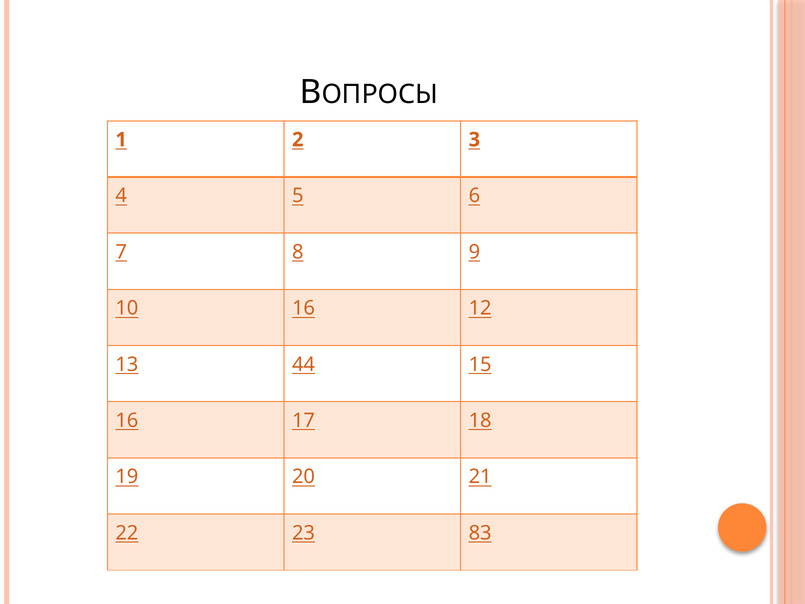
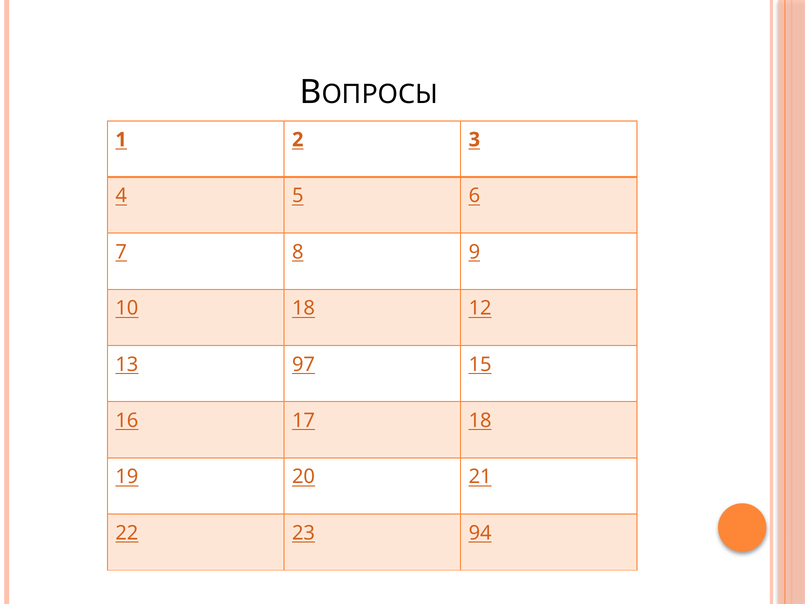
10 16: 16 -> 18
44: 44 -> 97
83: 83 -> 94
